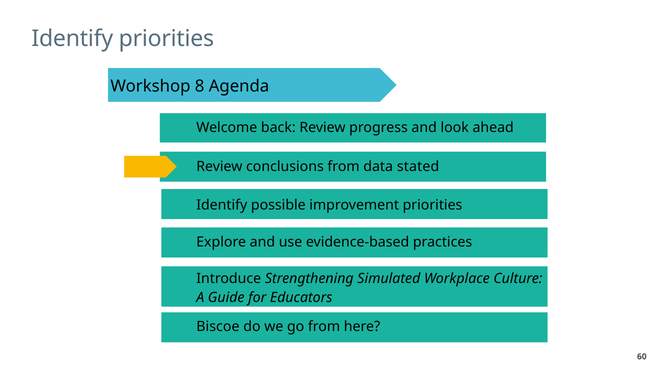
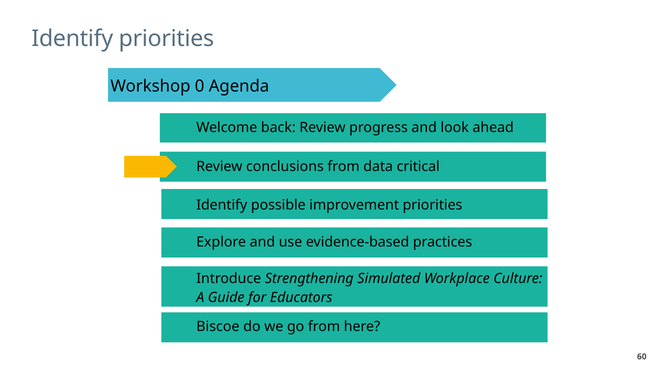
8: 8 -> 0
stated: stated -> critical
